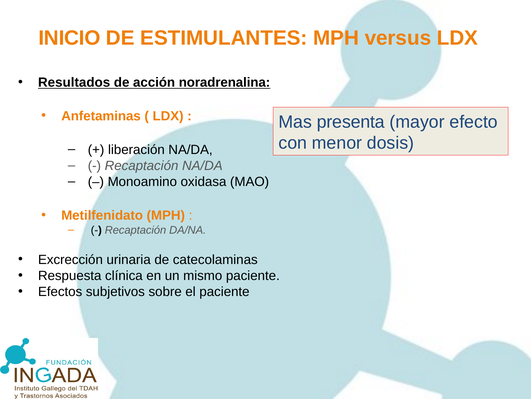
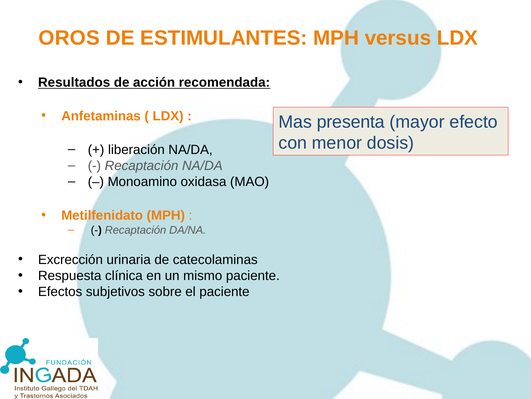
INICIO: INICIO -> OROS
noradrenalina: noradrenalina -> recomendada
